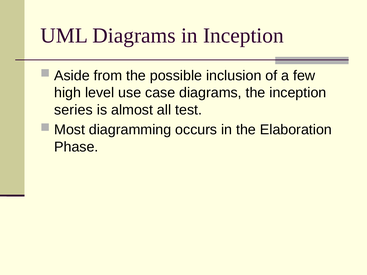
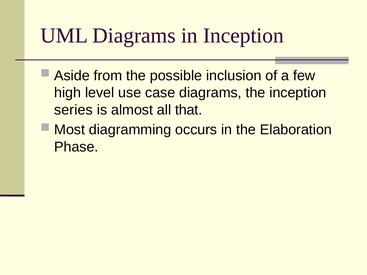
test: test -> that
